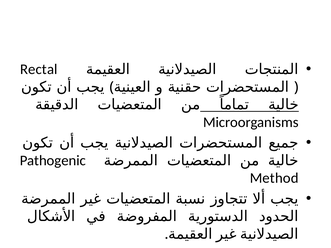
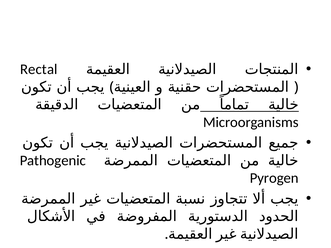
Method: Method -> Pyrogen
